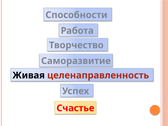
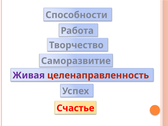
Живая colour: black -> purple
